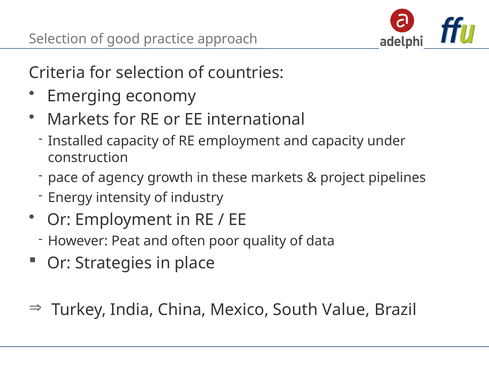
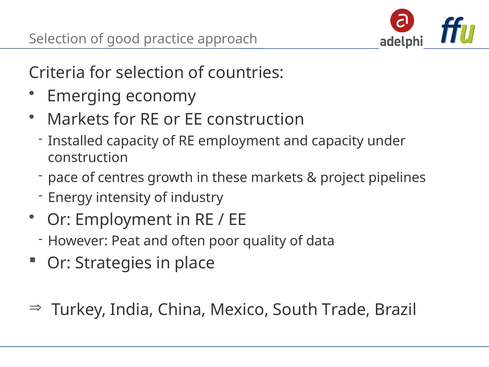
EE international: international -> construction
agency: agency -> centres
Value: Value -> Trade
